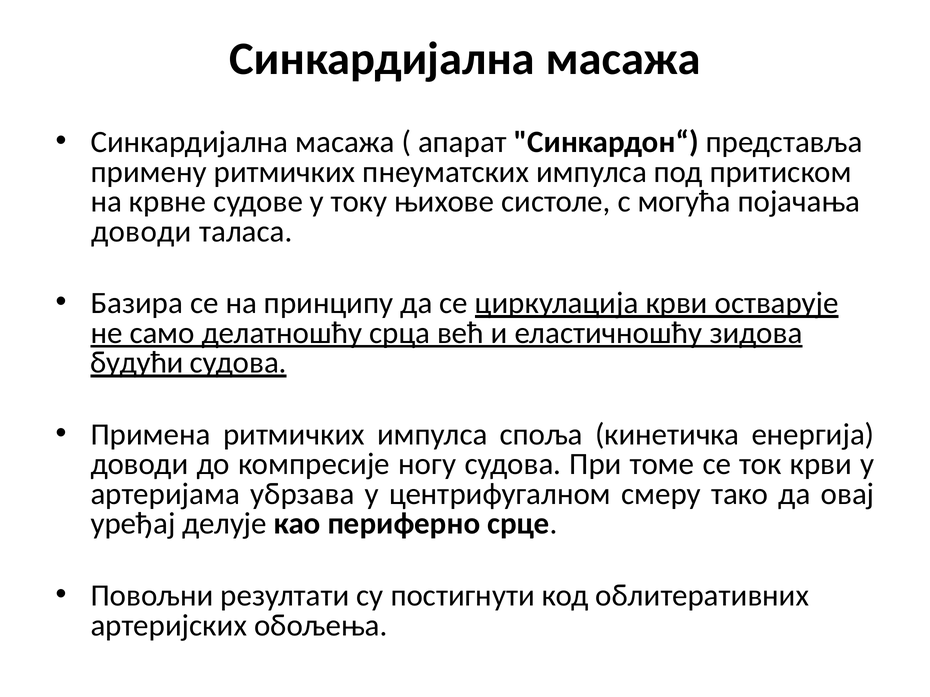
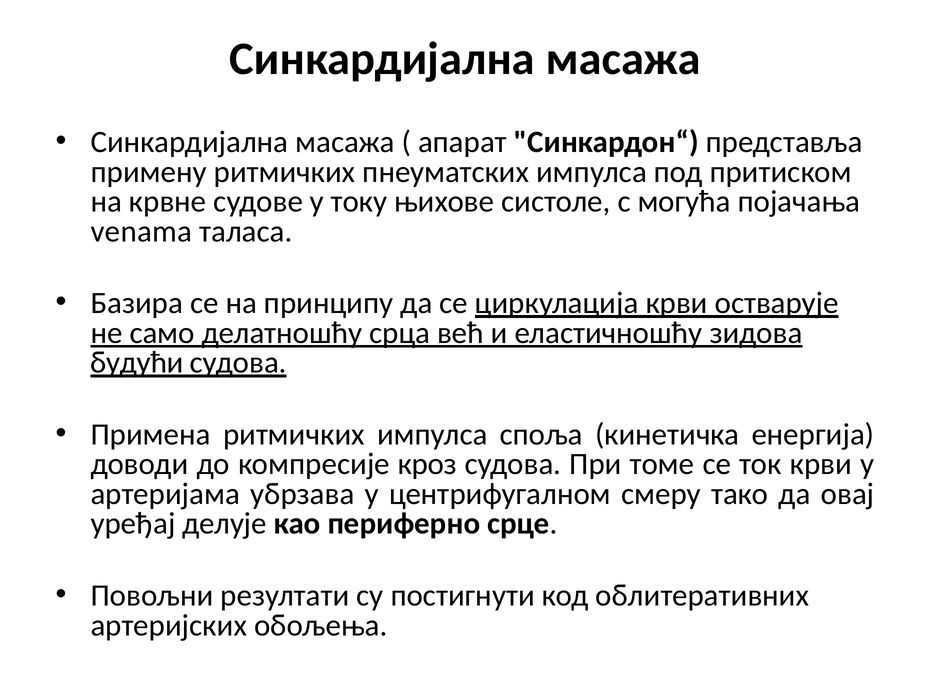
доводи at (141, 232): доводи -> venama
ногу: ногу -> кроз
